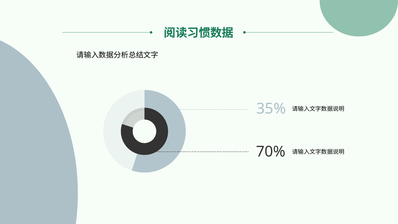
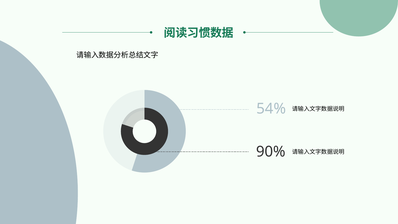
35%: 35% -> 54%
70%: 70% -> 90%
